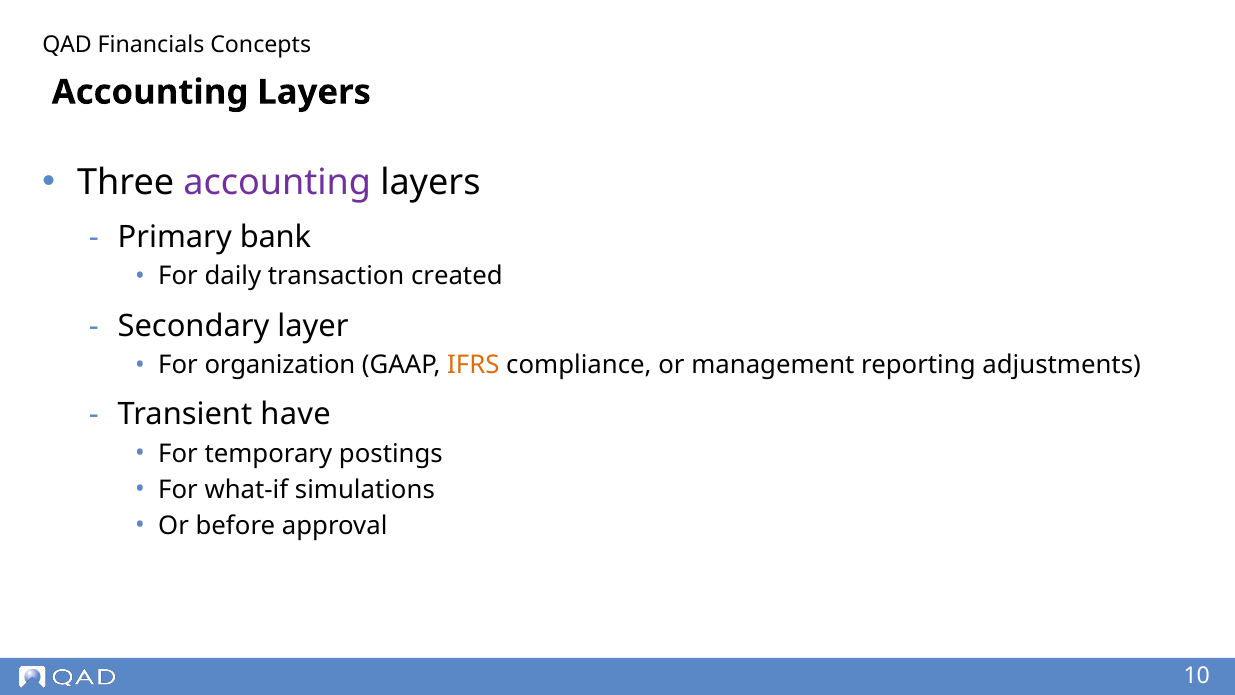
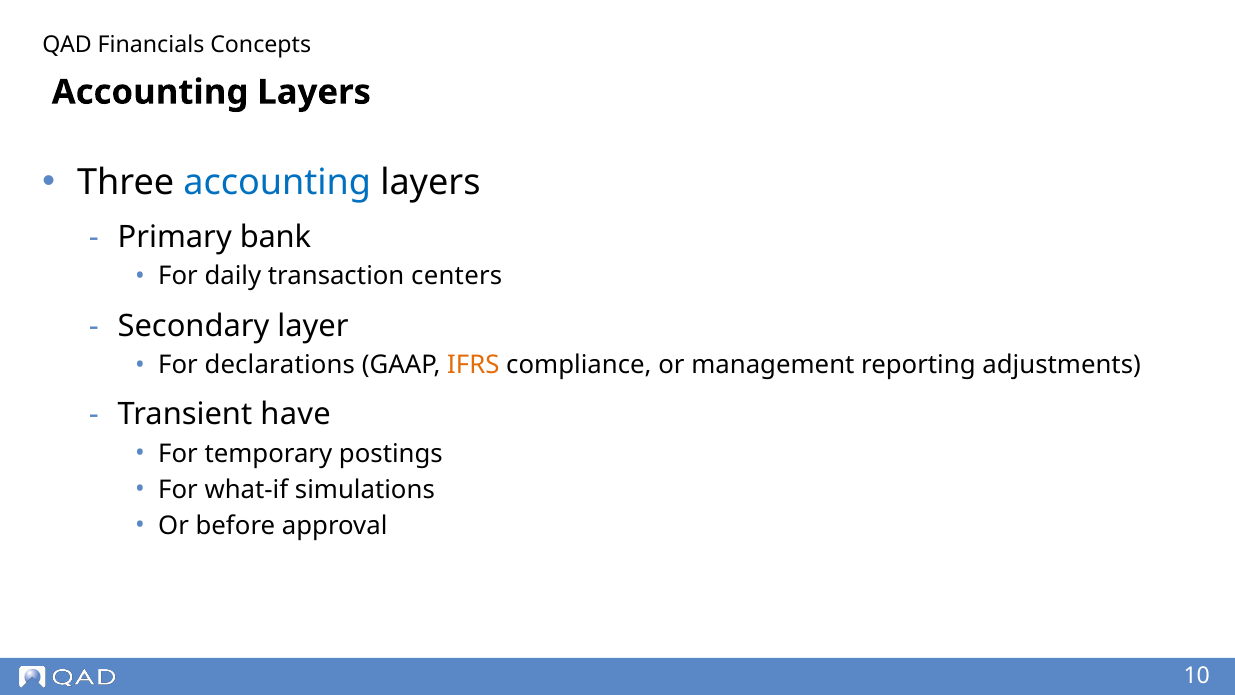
accounting at (277, 182) colour: purple -> blue
created: created -> centers
organization: organization -> declarations
